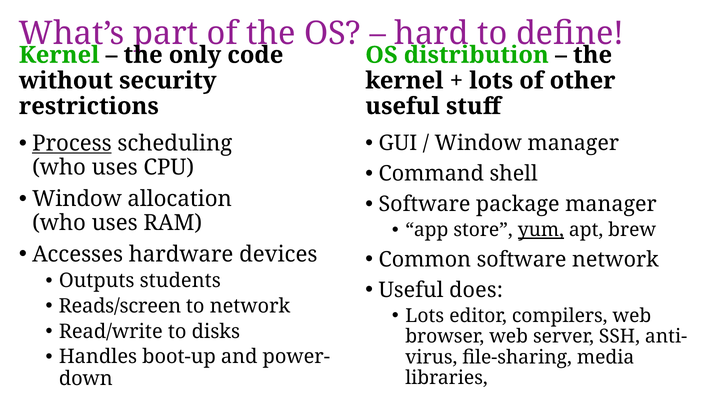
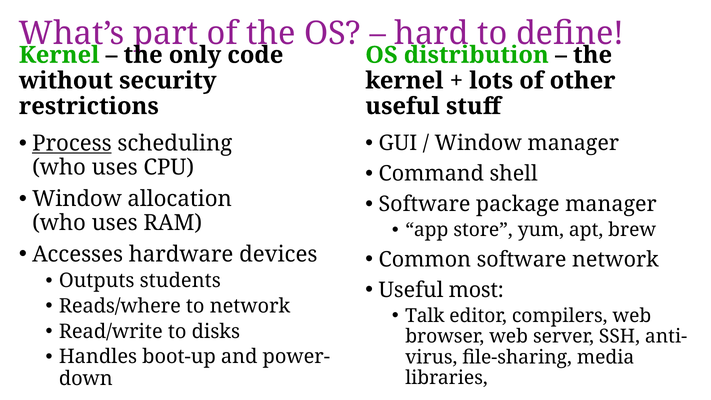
yum underline: present -> none
does: does -> most
Reads/screen: Reads/screen -> Reads/where
Lots at (425, 316): Lots -> Talk
